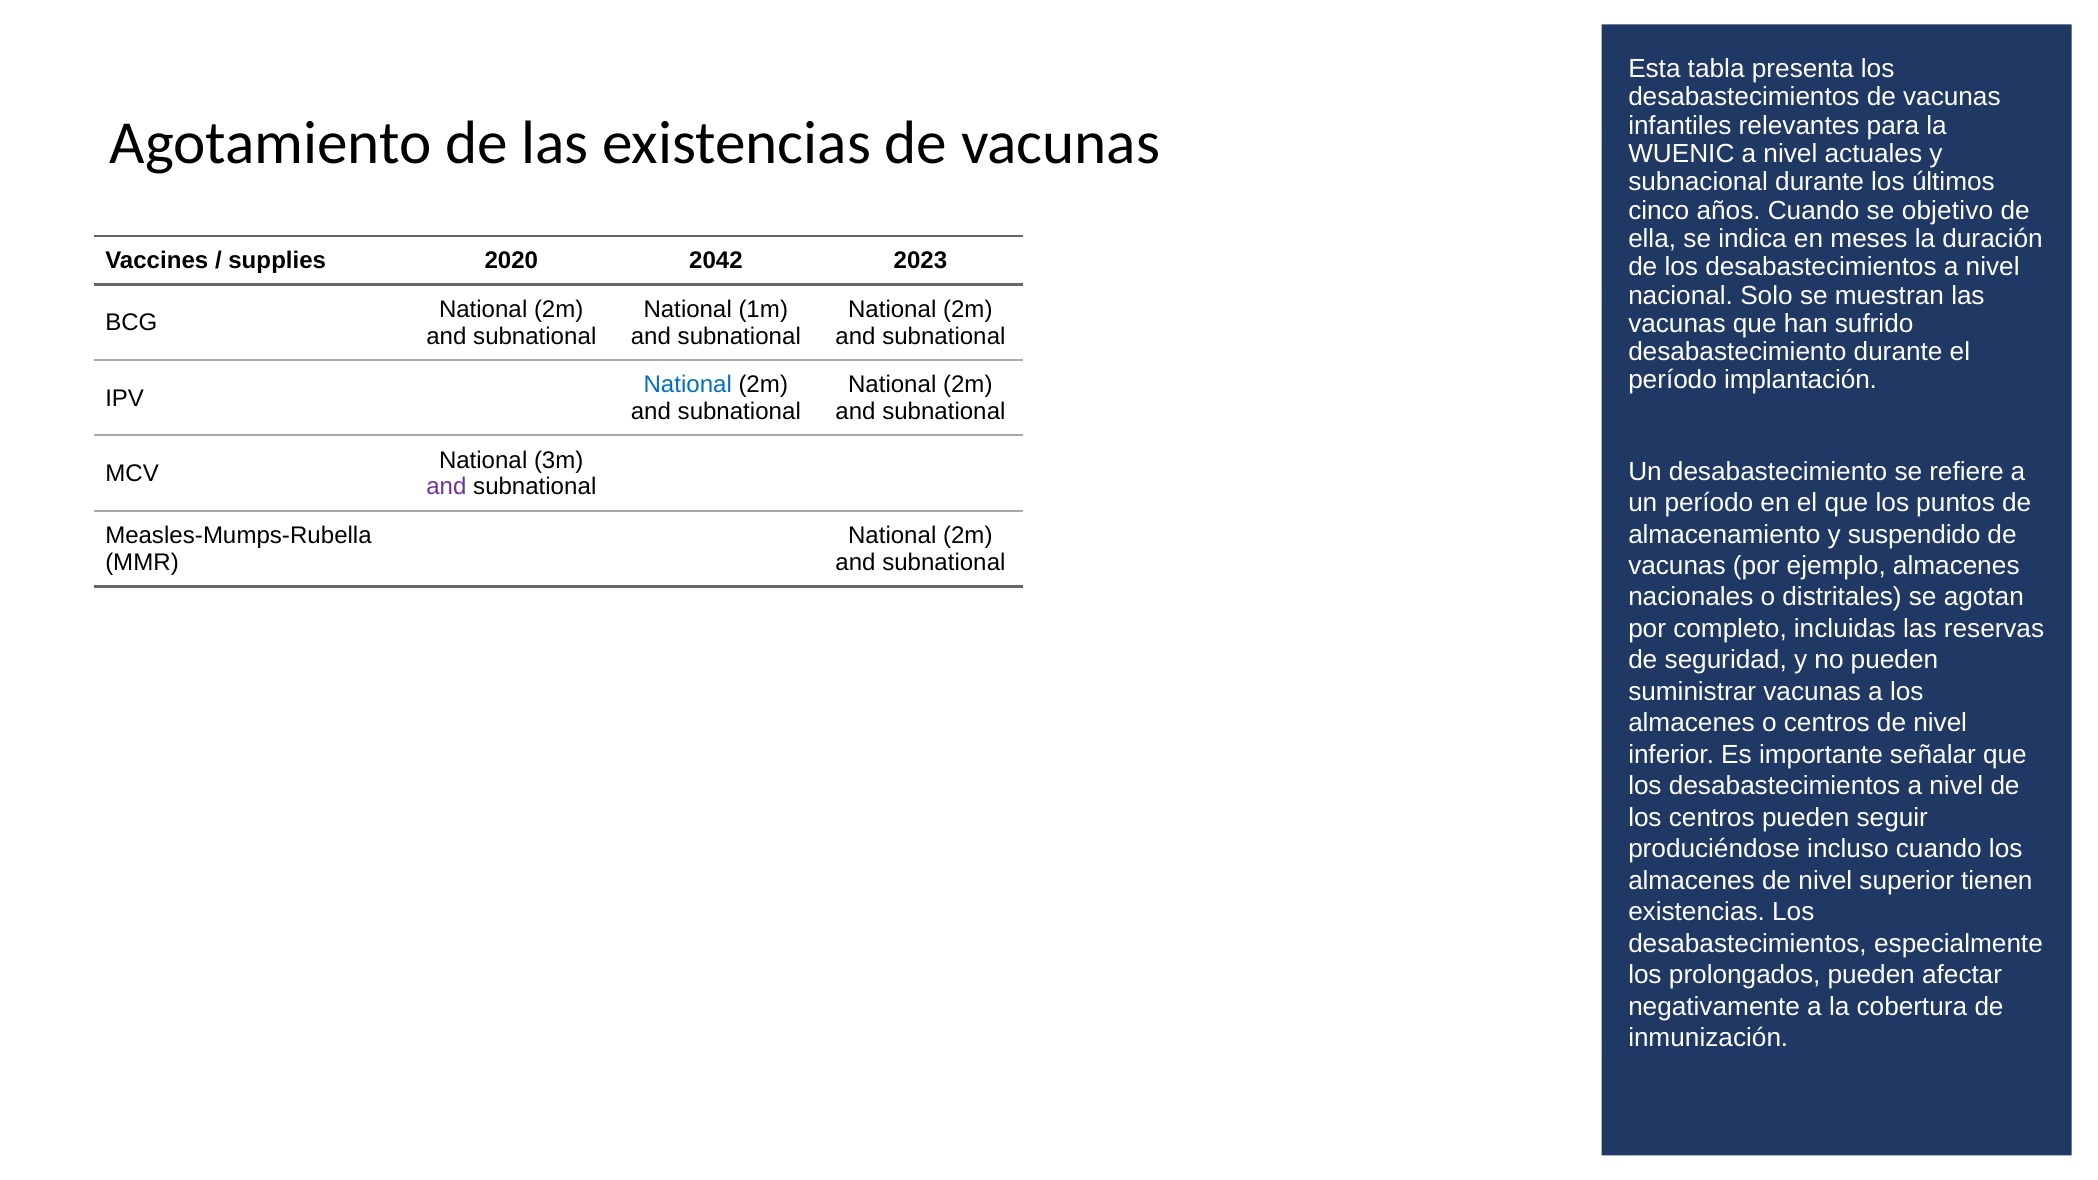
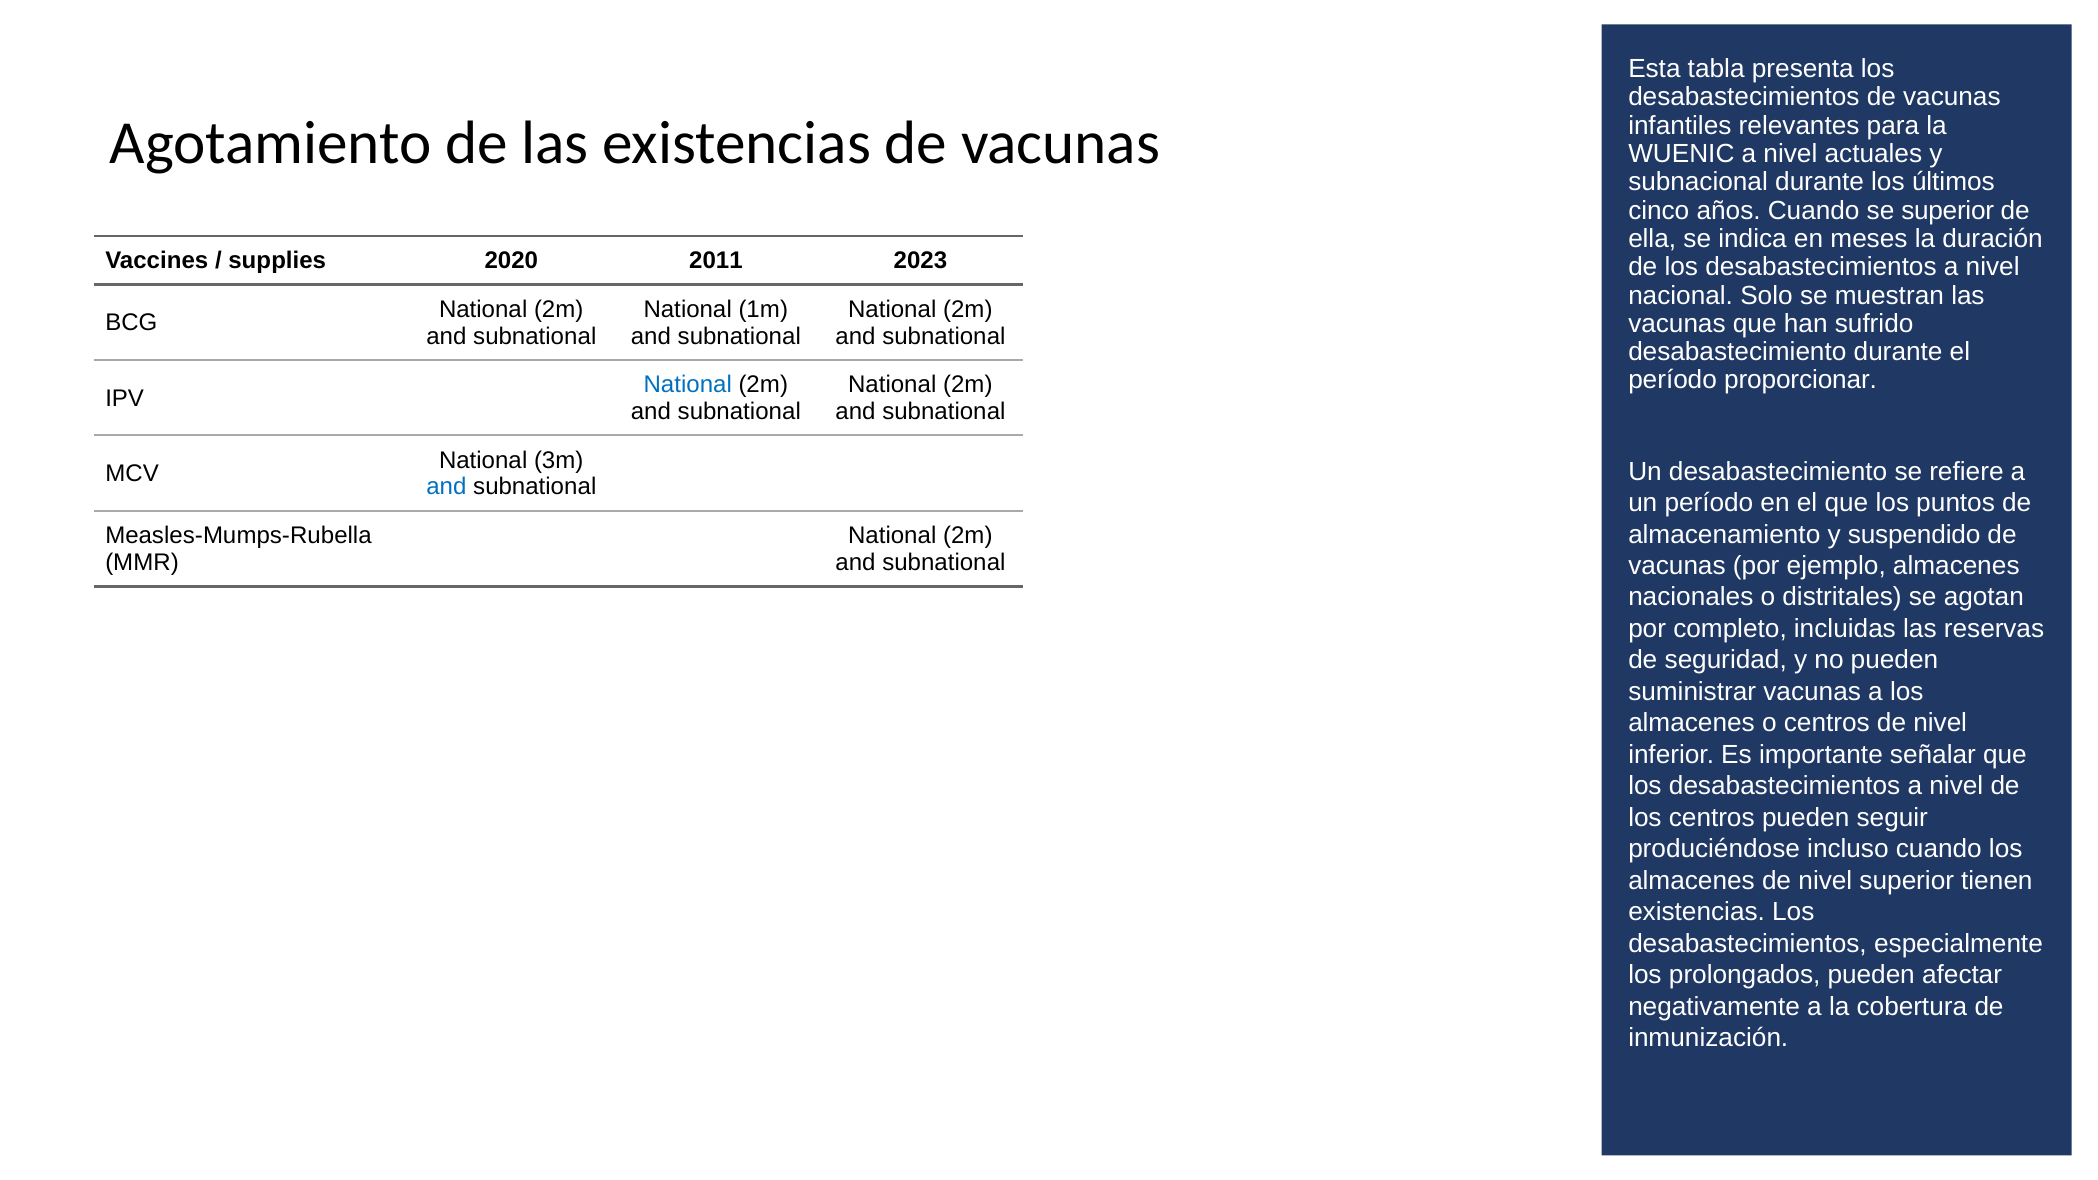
se objetivo: objetivo -> superior
2042: 2042 -> 2011
implantación: implantación -> proporcionar
and at (446, 487) colour: purple -> blue
